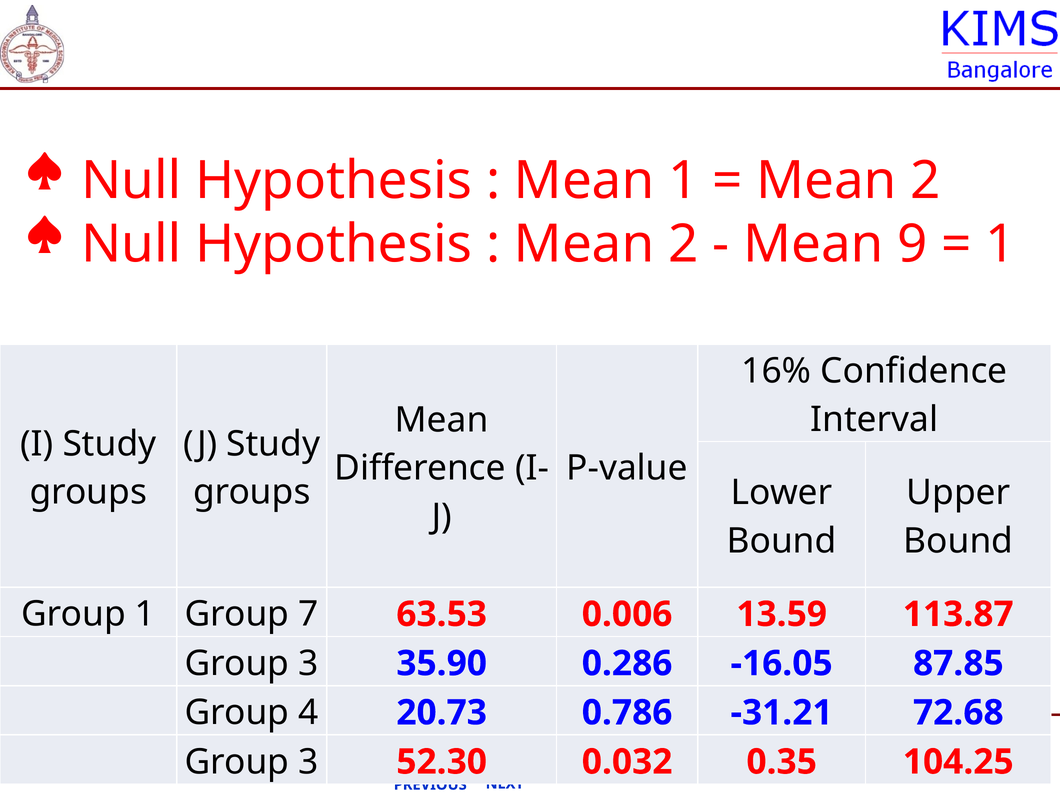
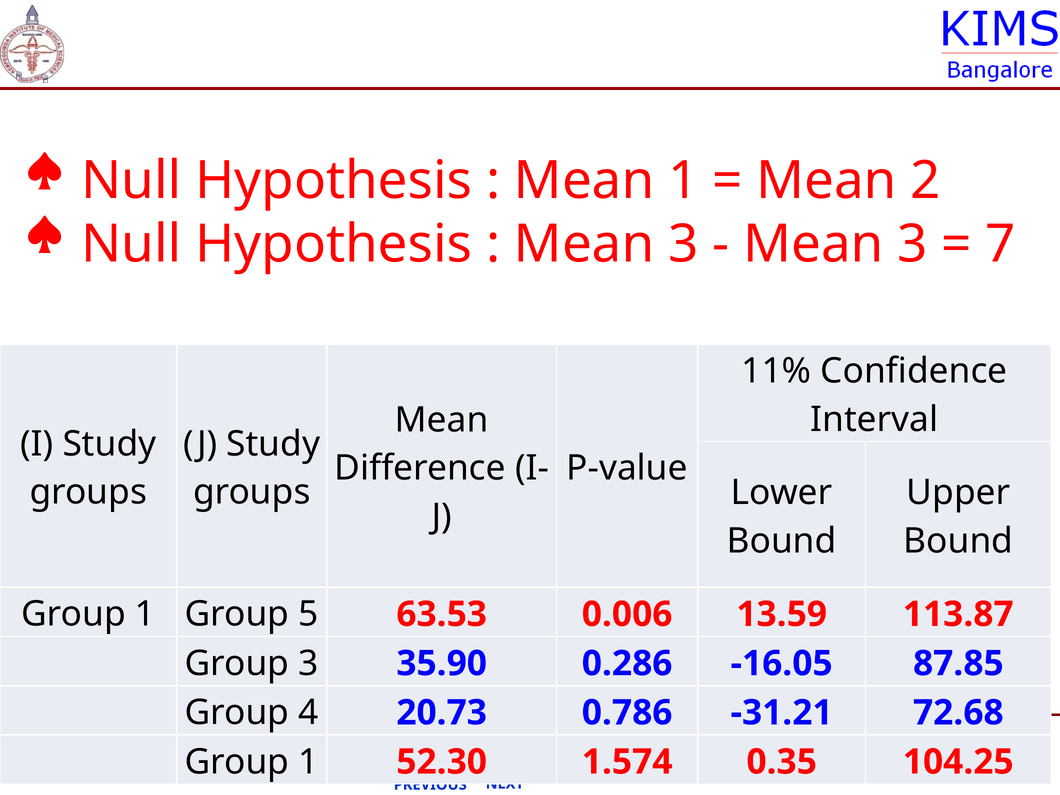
2 at (683, 244): 2 -> 3
9 at (912, 244): 9 -> 3
1 at (1001, 244): 1 -> 7
16%: 16% -> 11%
7: 7 -> 5
3 at (308, 762): 3 -> 1
0.032: 0.032 -> 1.574
